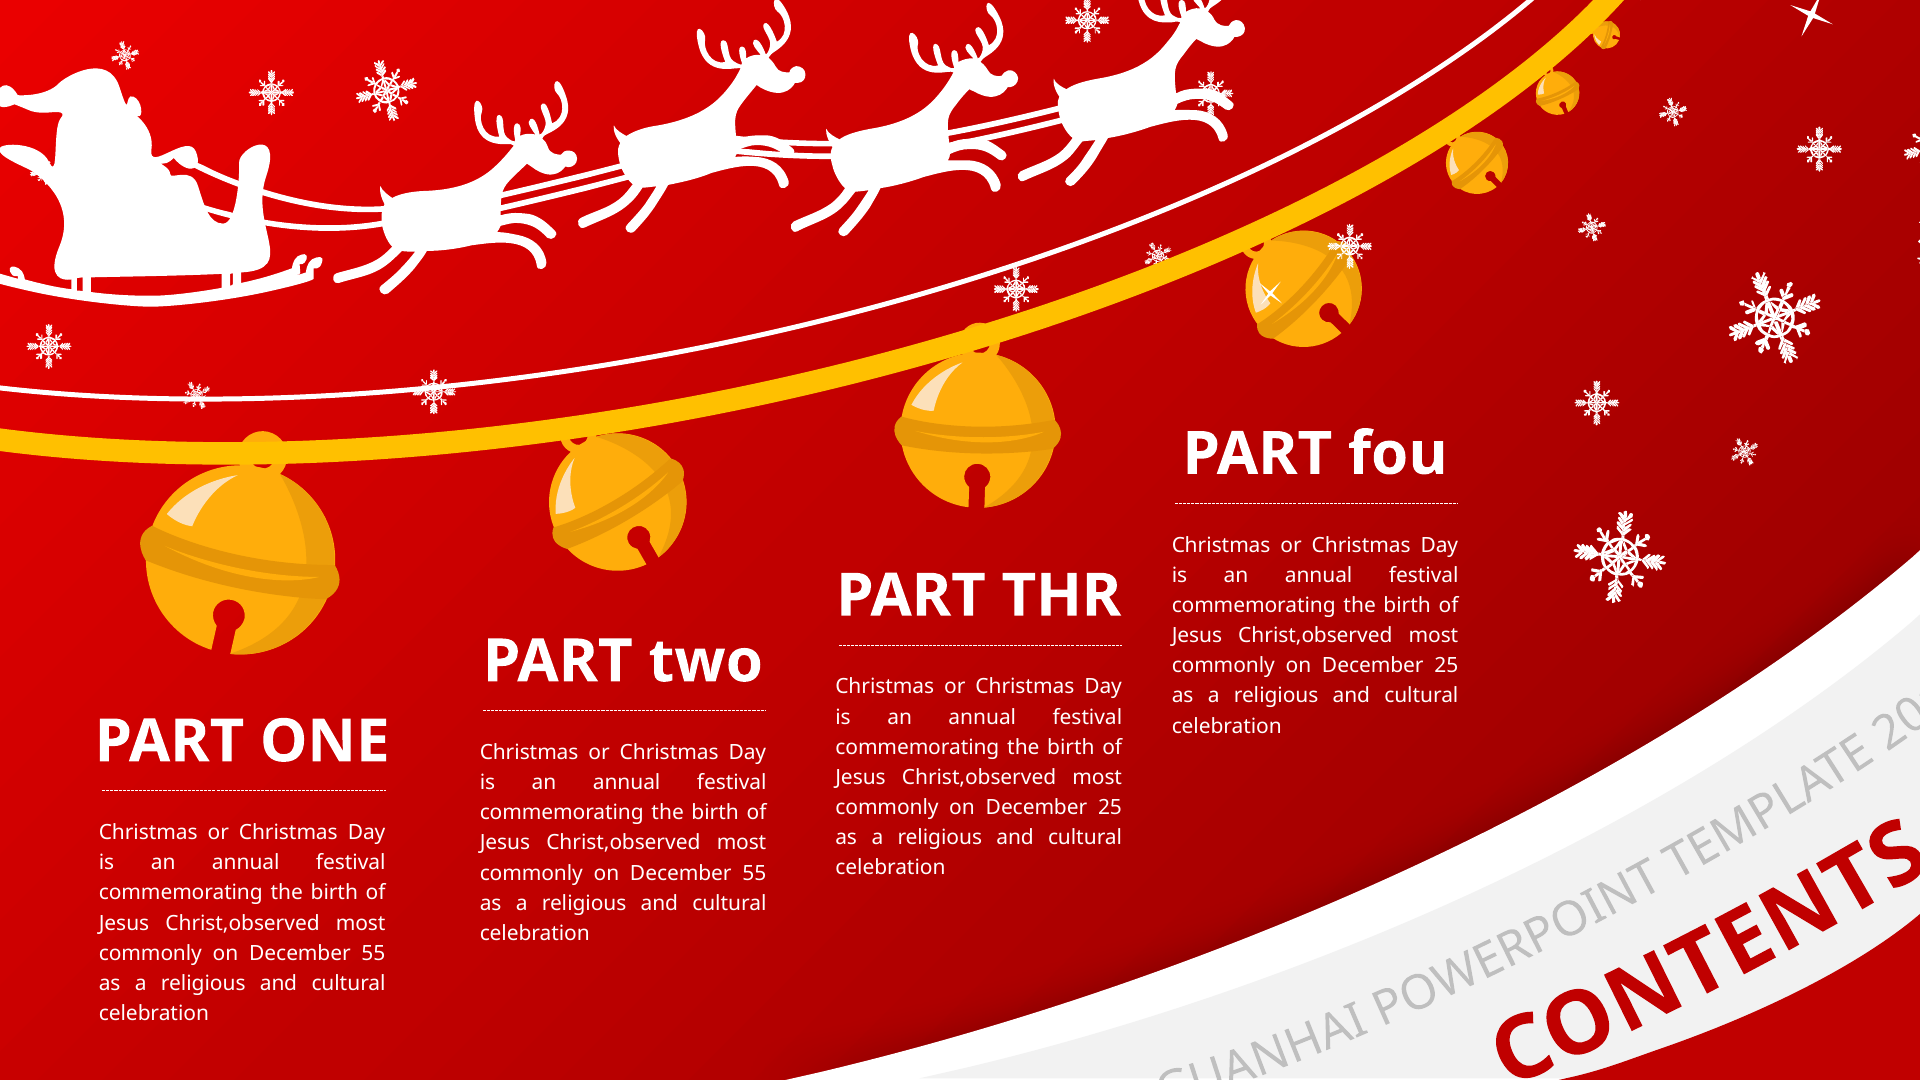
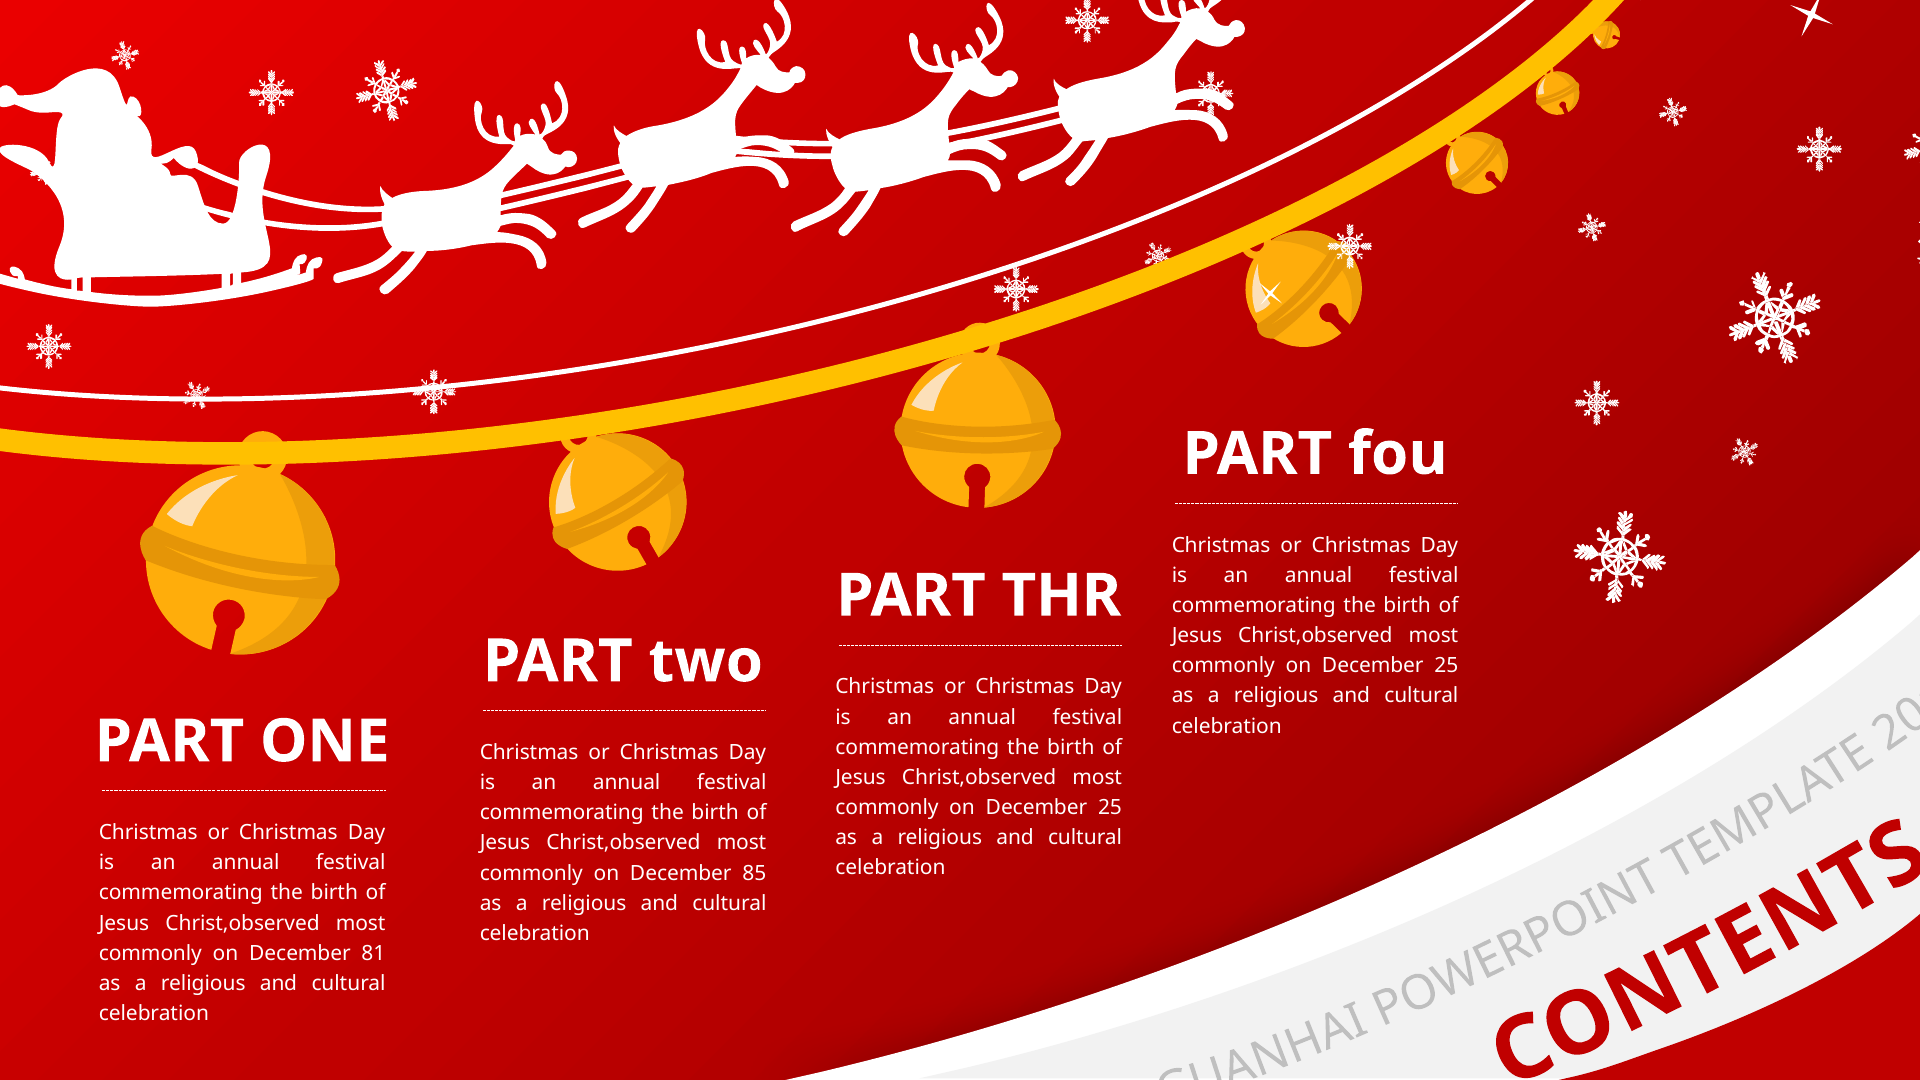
55 at (754, 873): 55 -> 85
55 at (373, 953): 55 -> 81
